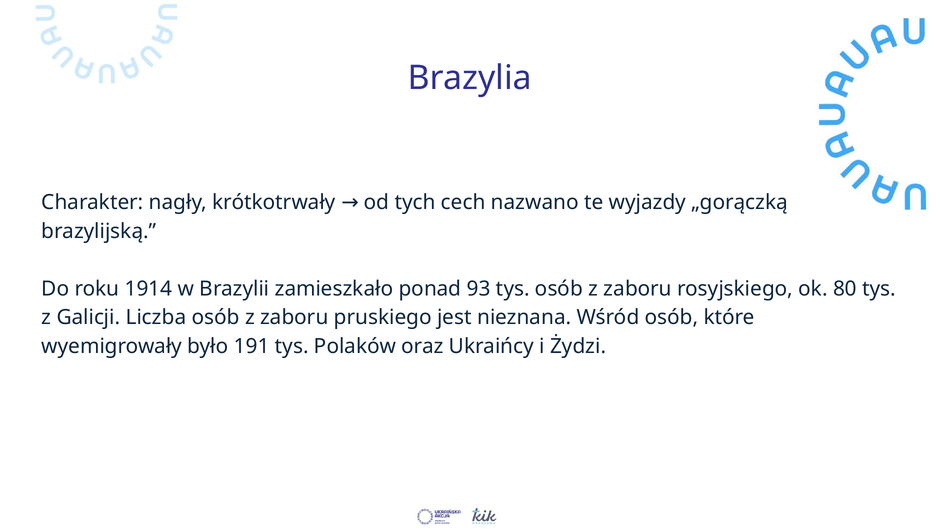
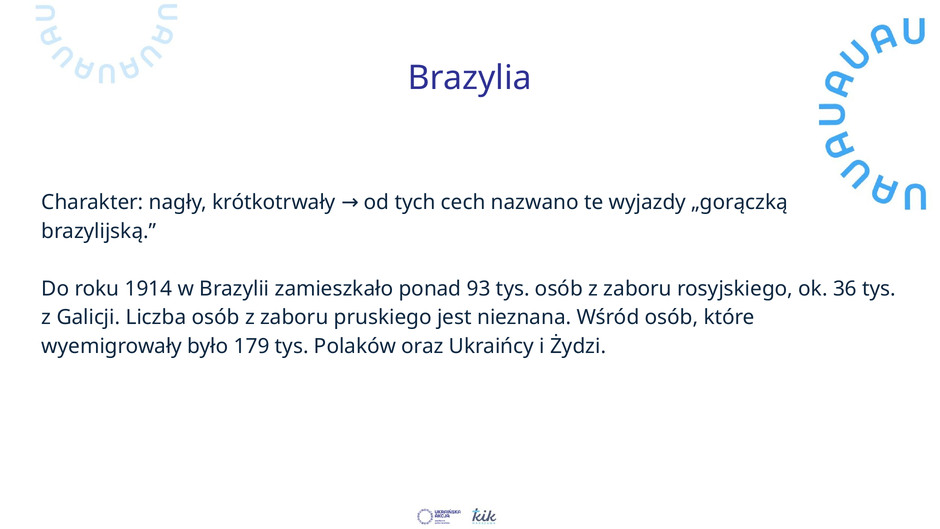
80: 80 -> 36
191: 191 -> 179
